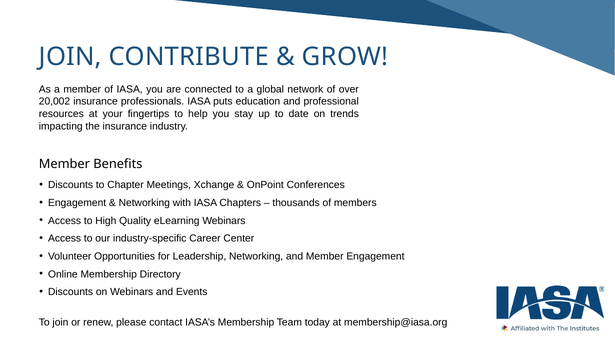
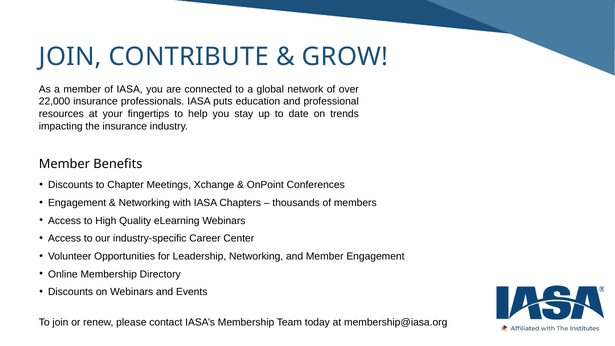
20,002: 20,002 -> 22,000
